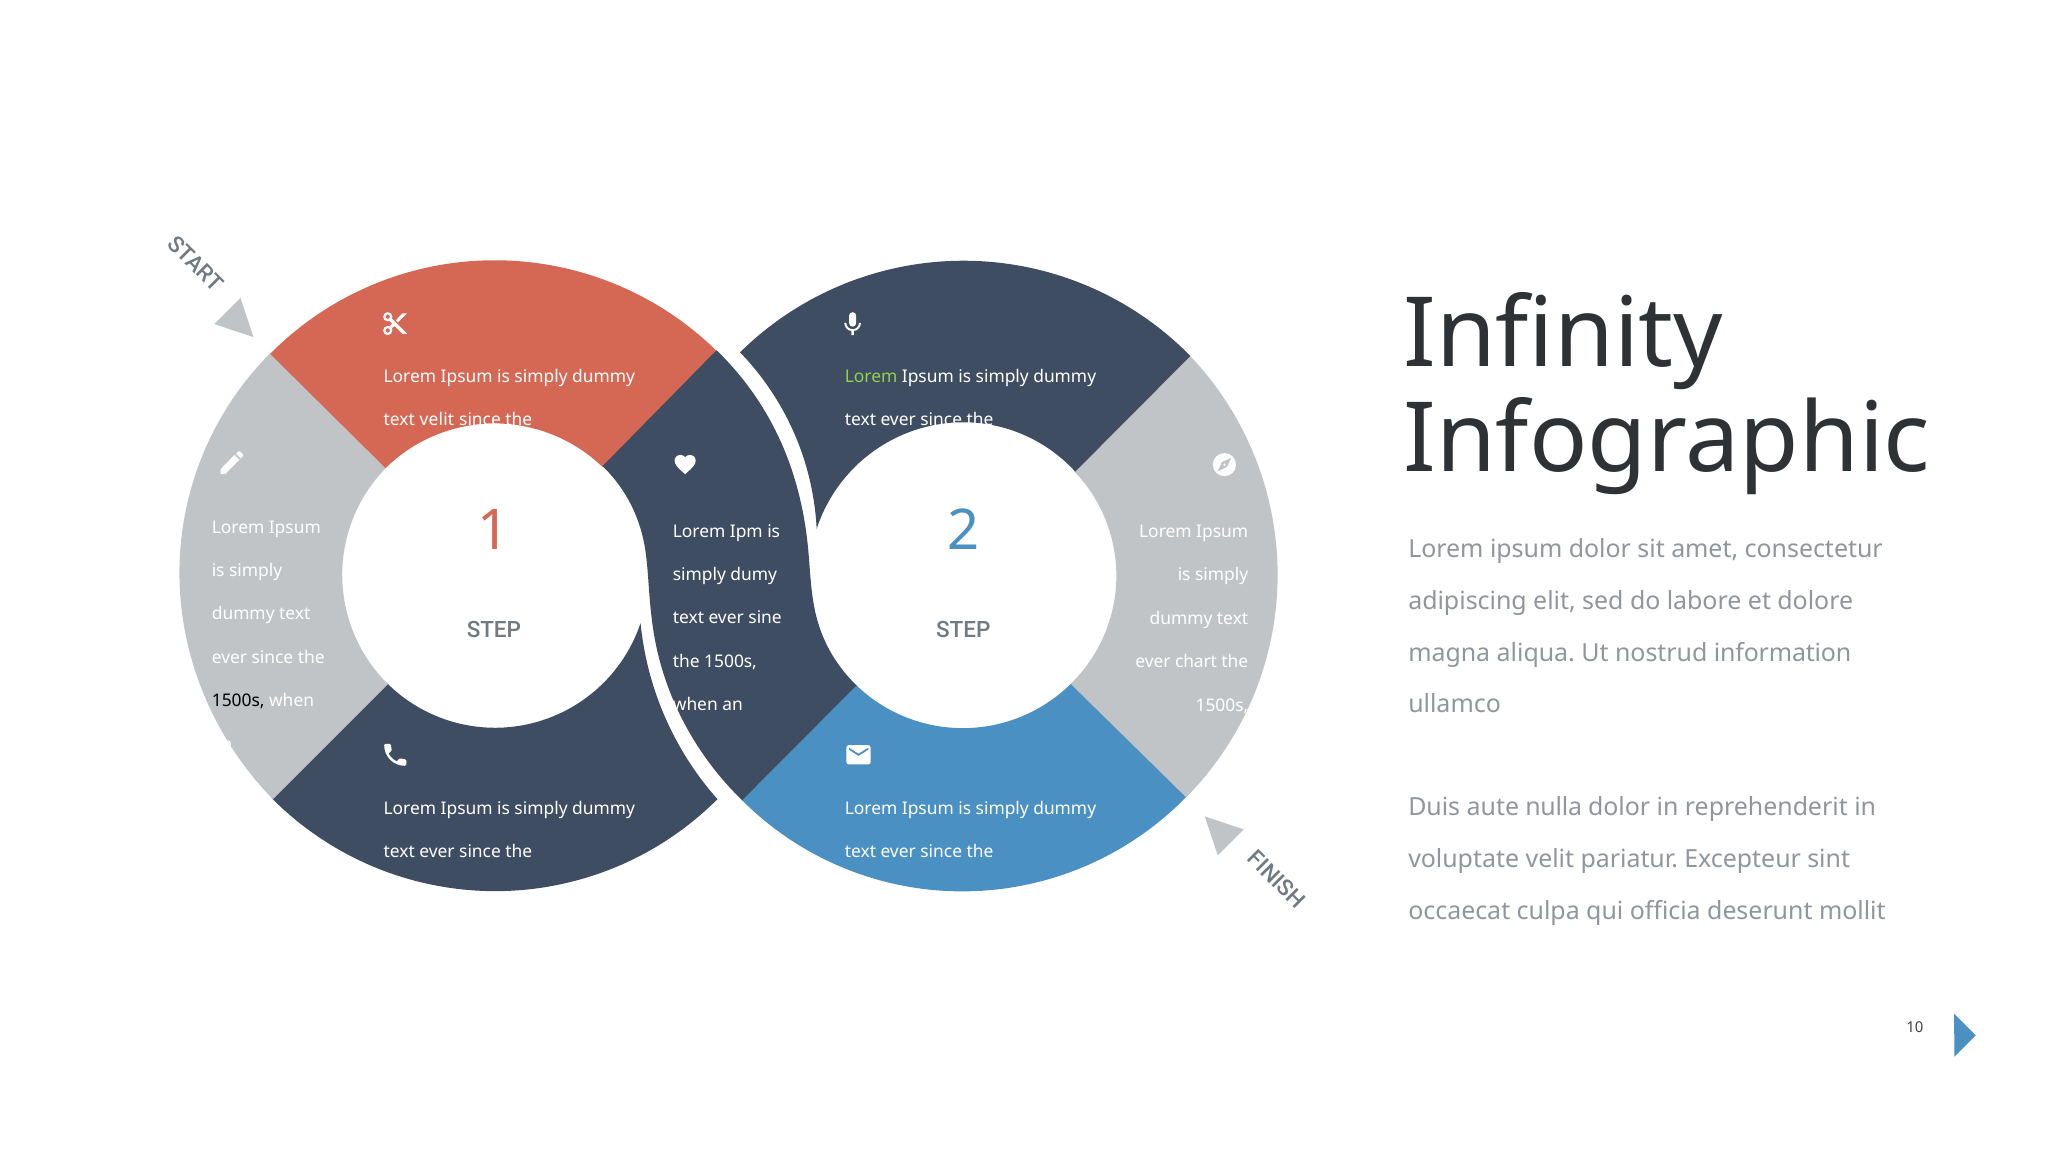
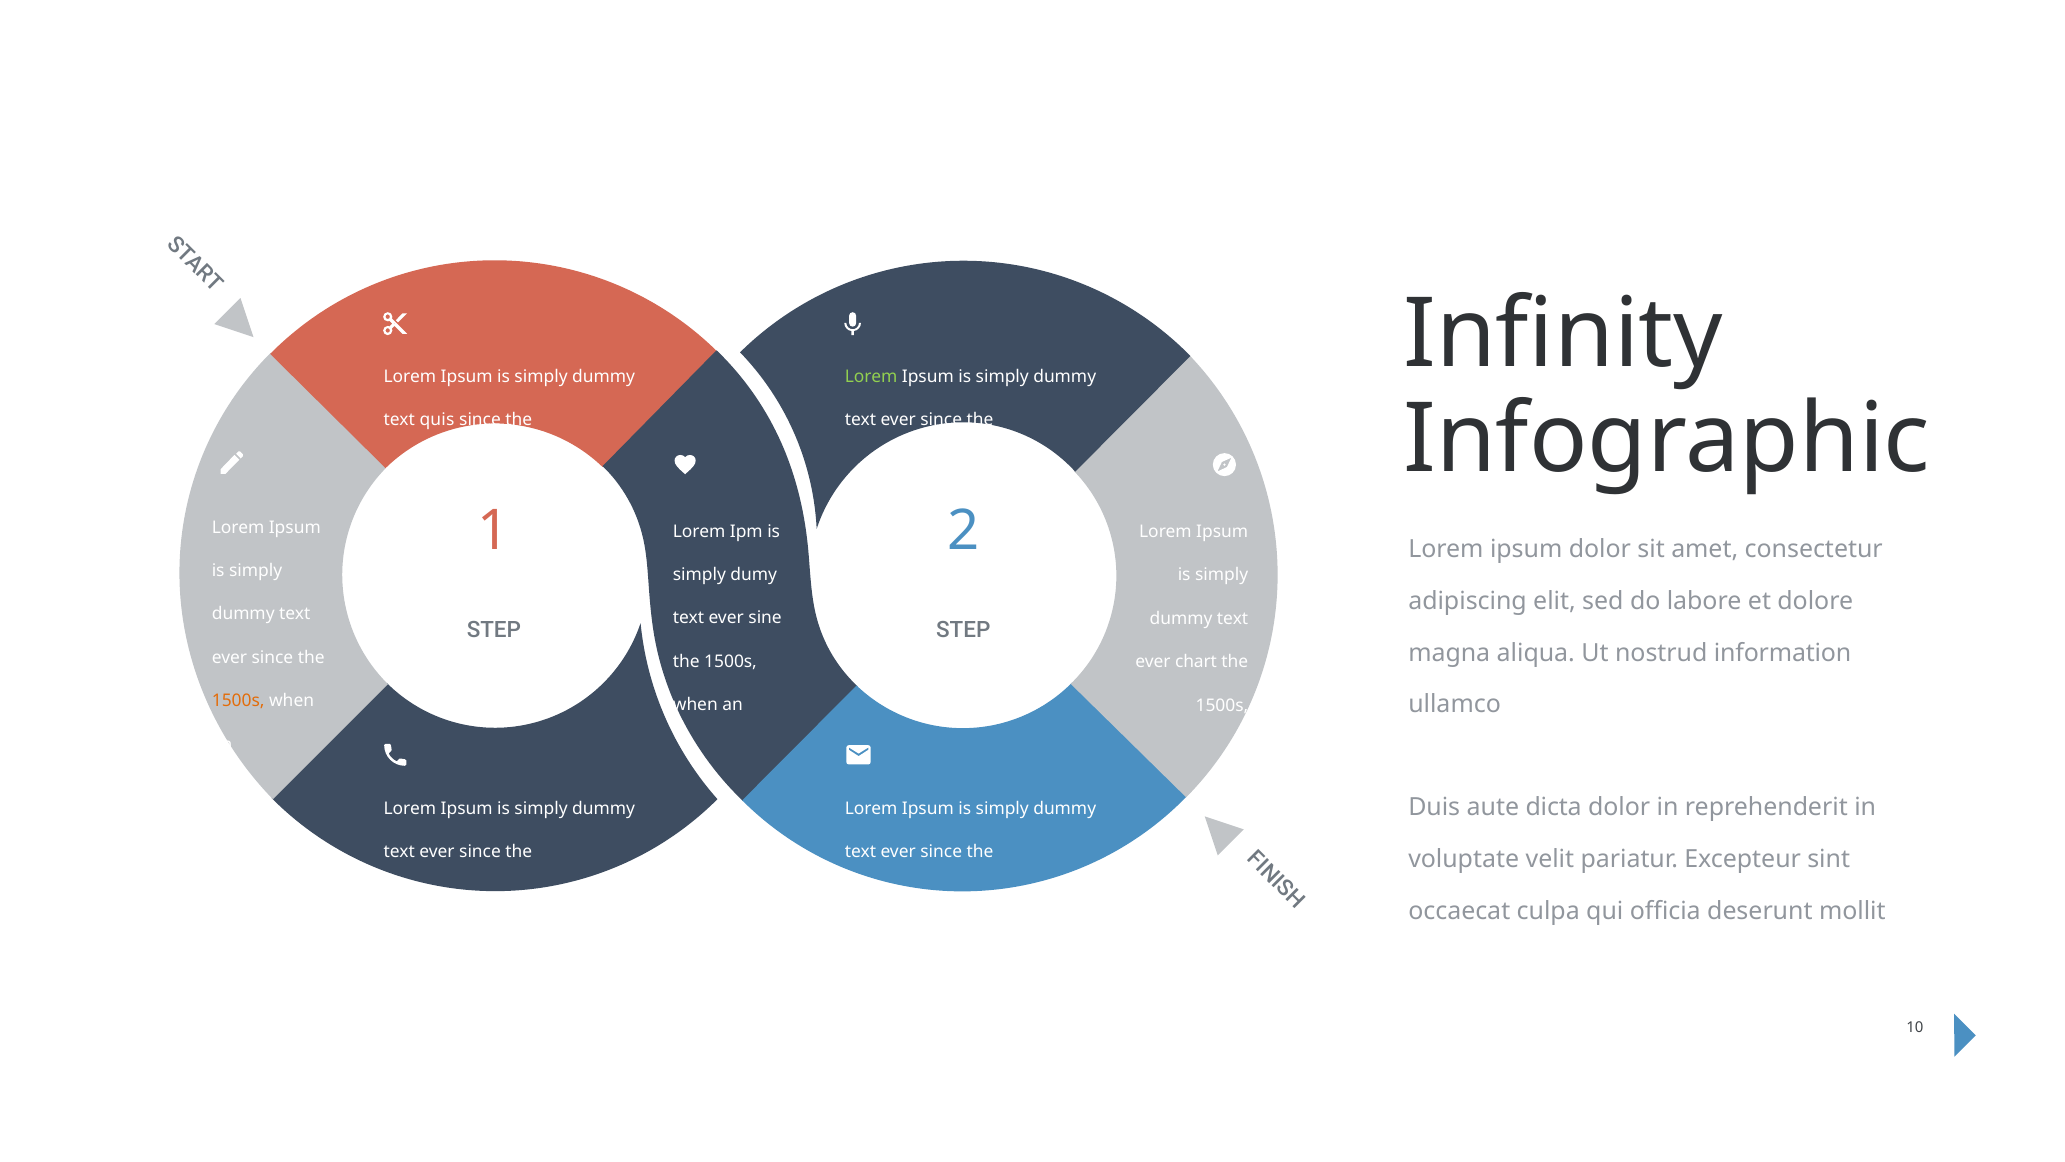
text velit: velit -> quis
1500s at (238, 701) colour: black -> orange
nulla: nulla -> dicta
